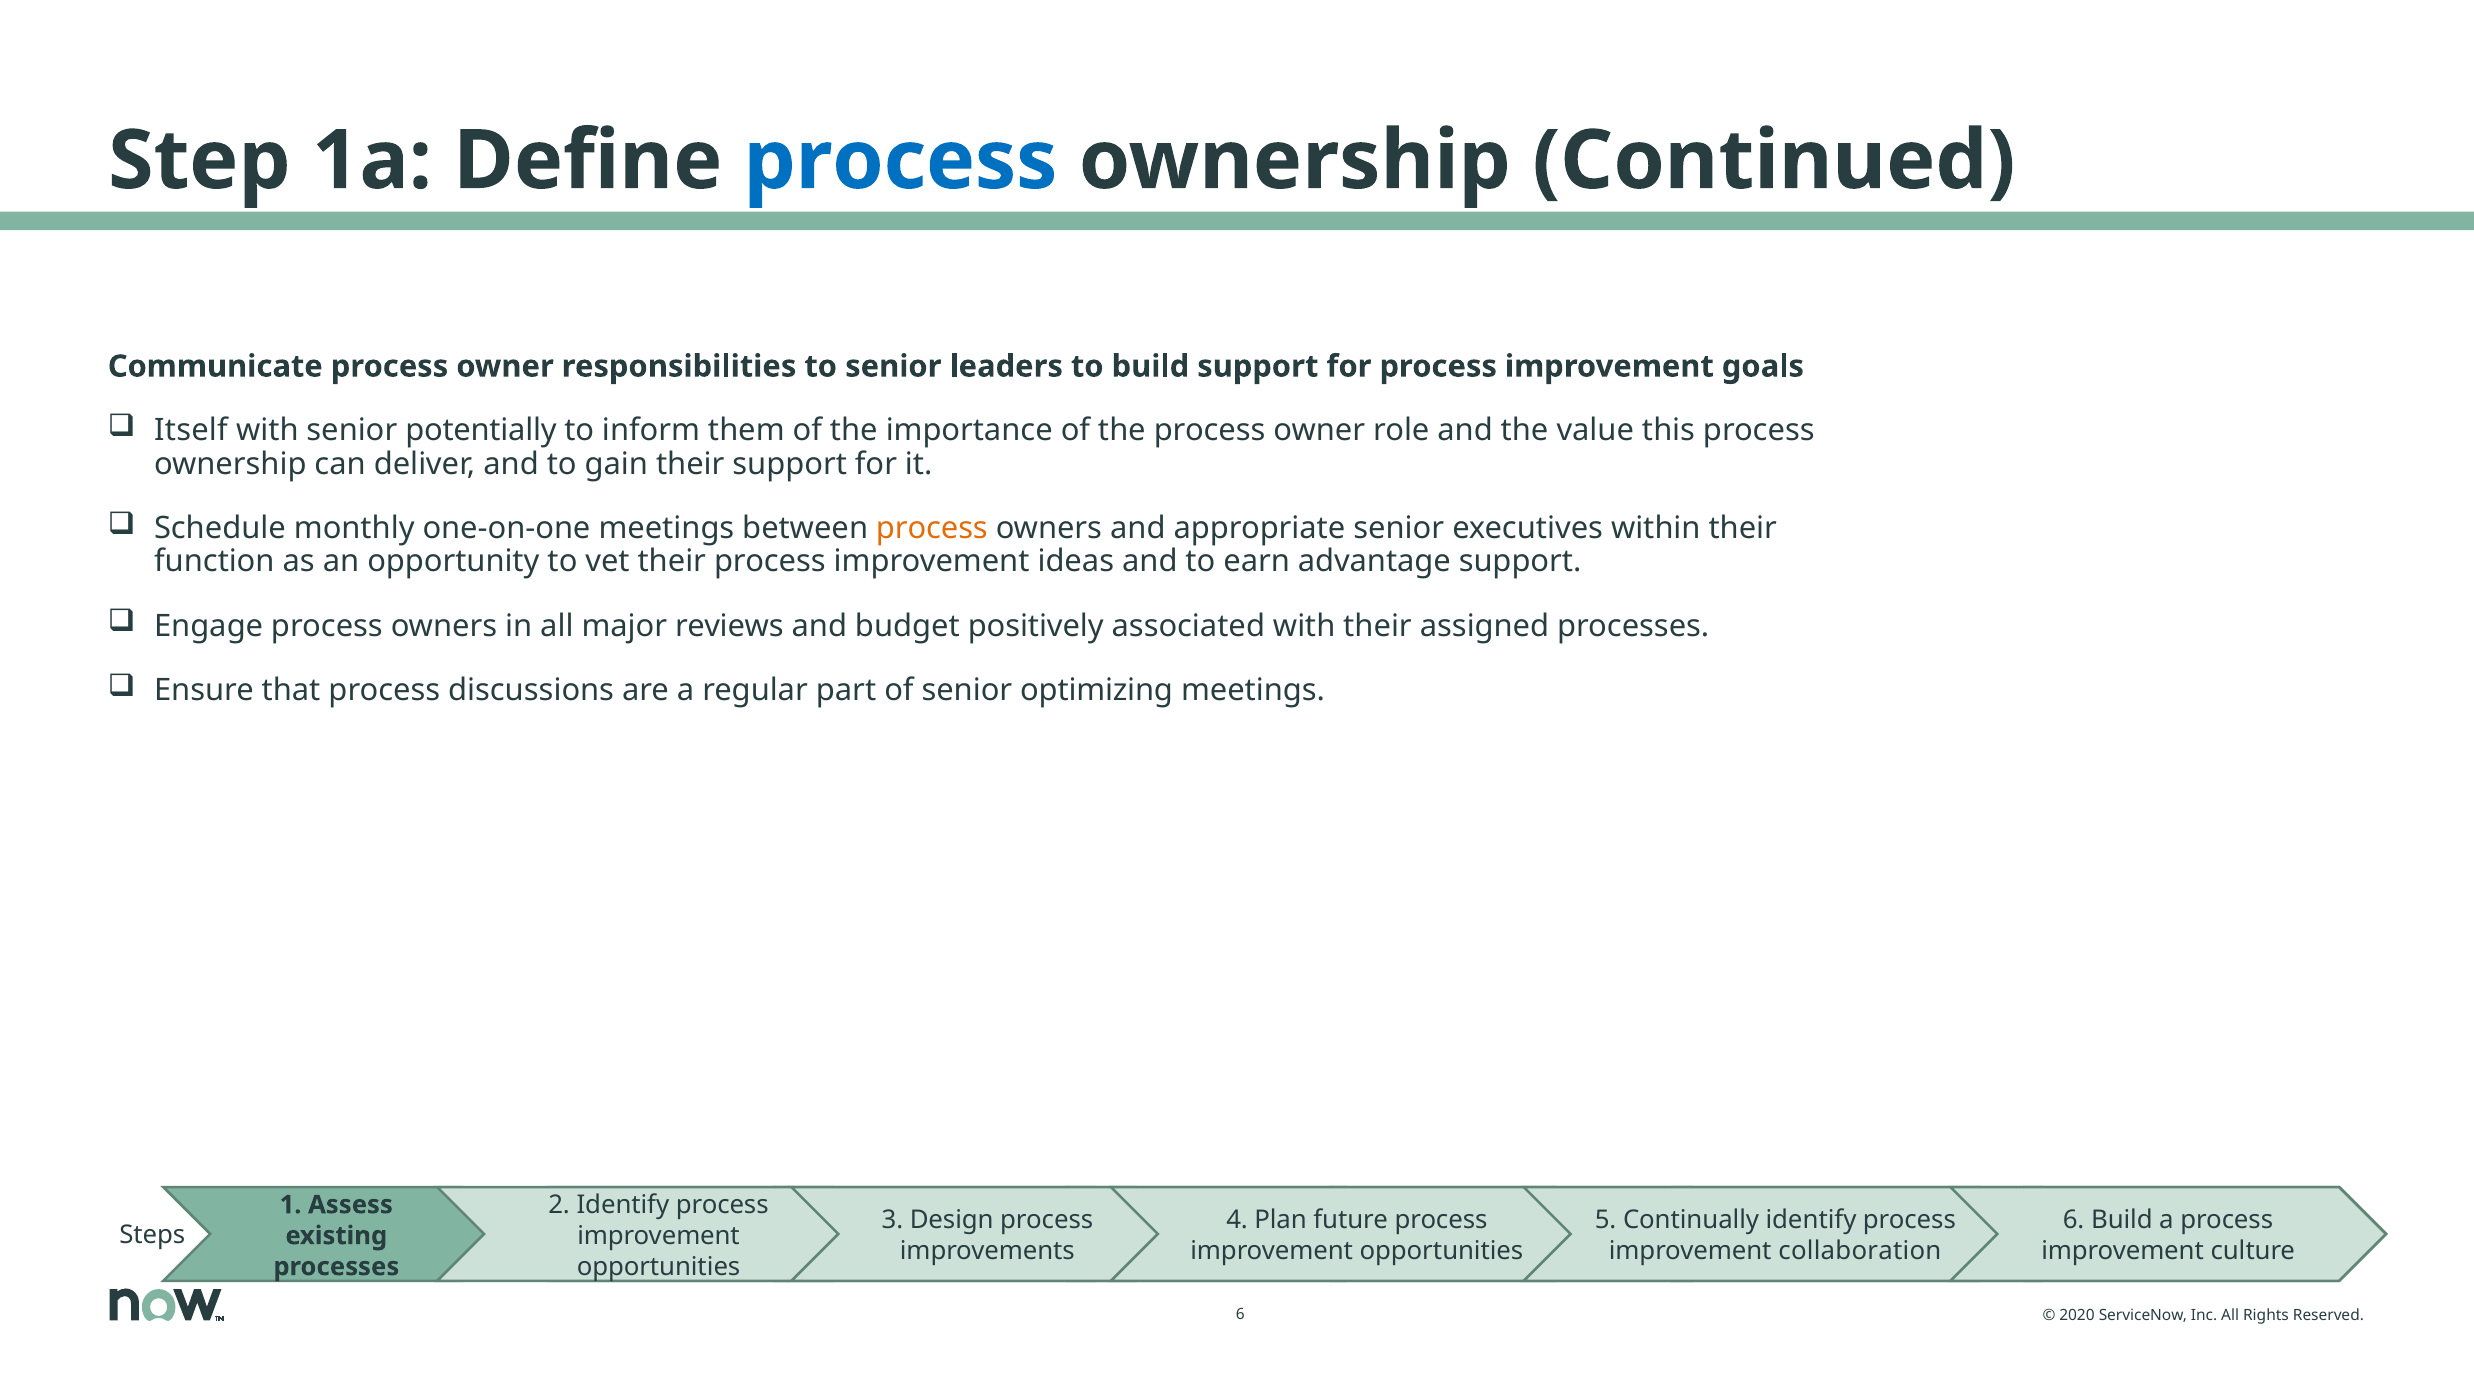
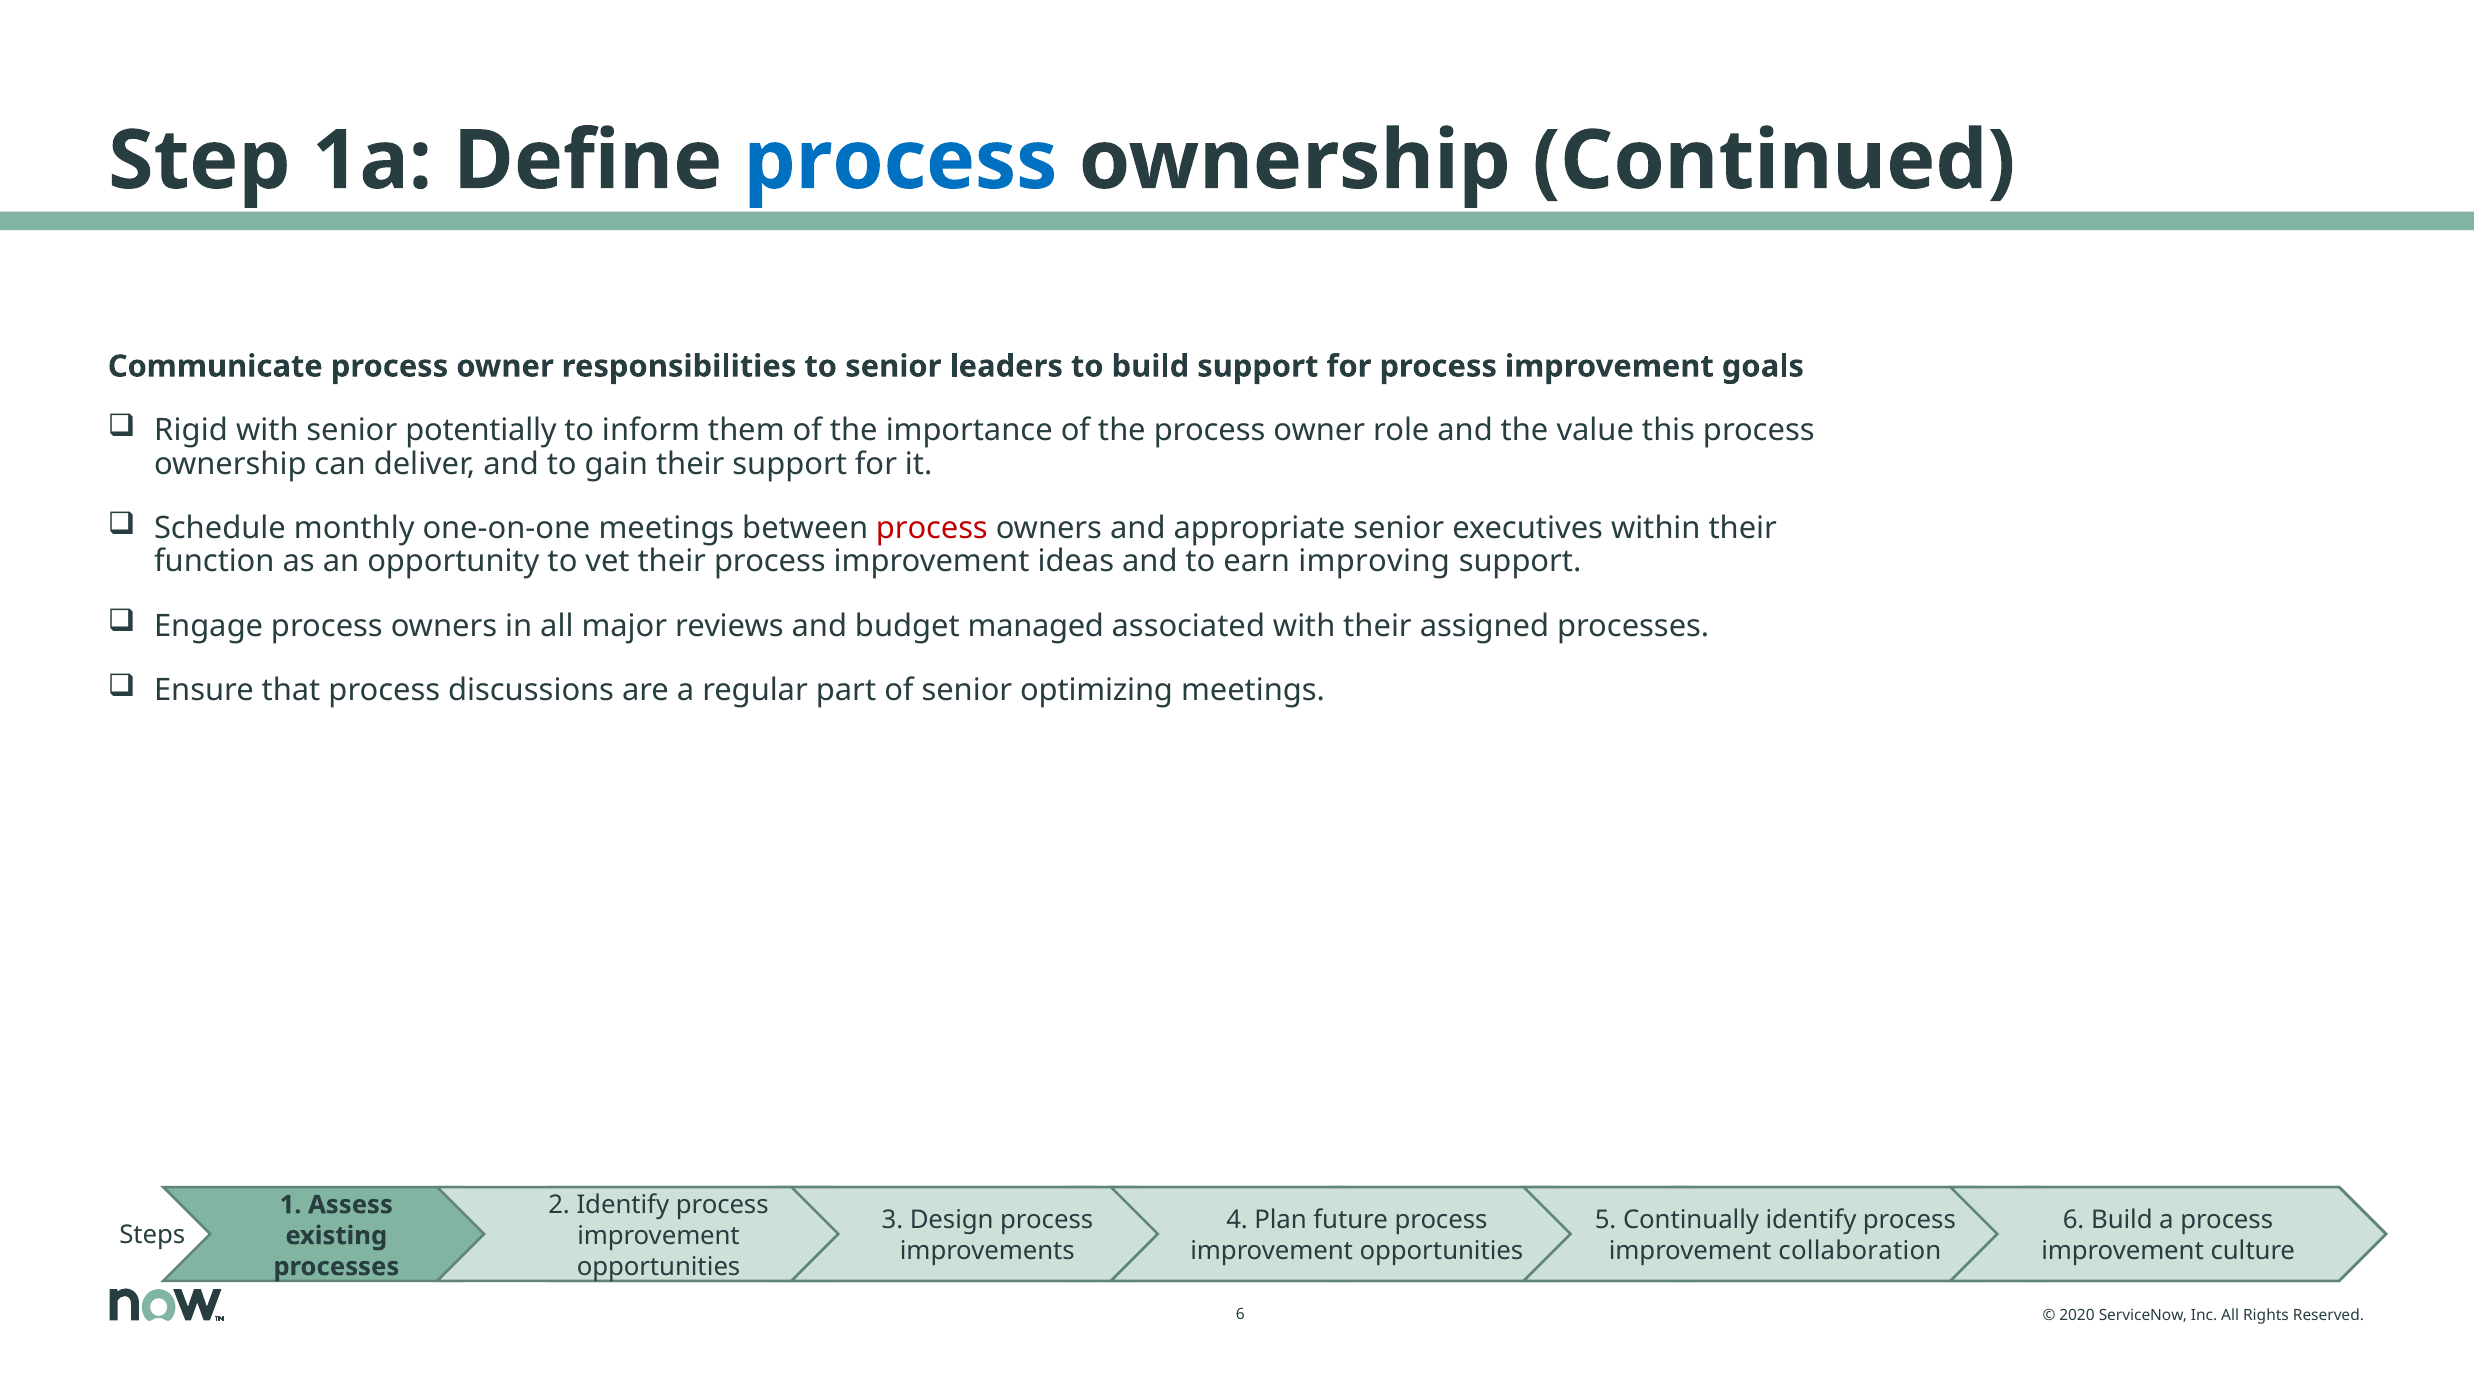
Itself: Itself -> Rigid
process at (932, 528) colour: orange -> red
advantage: advantage -> improving
positively: positively -> managed
